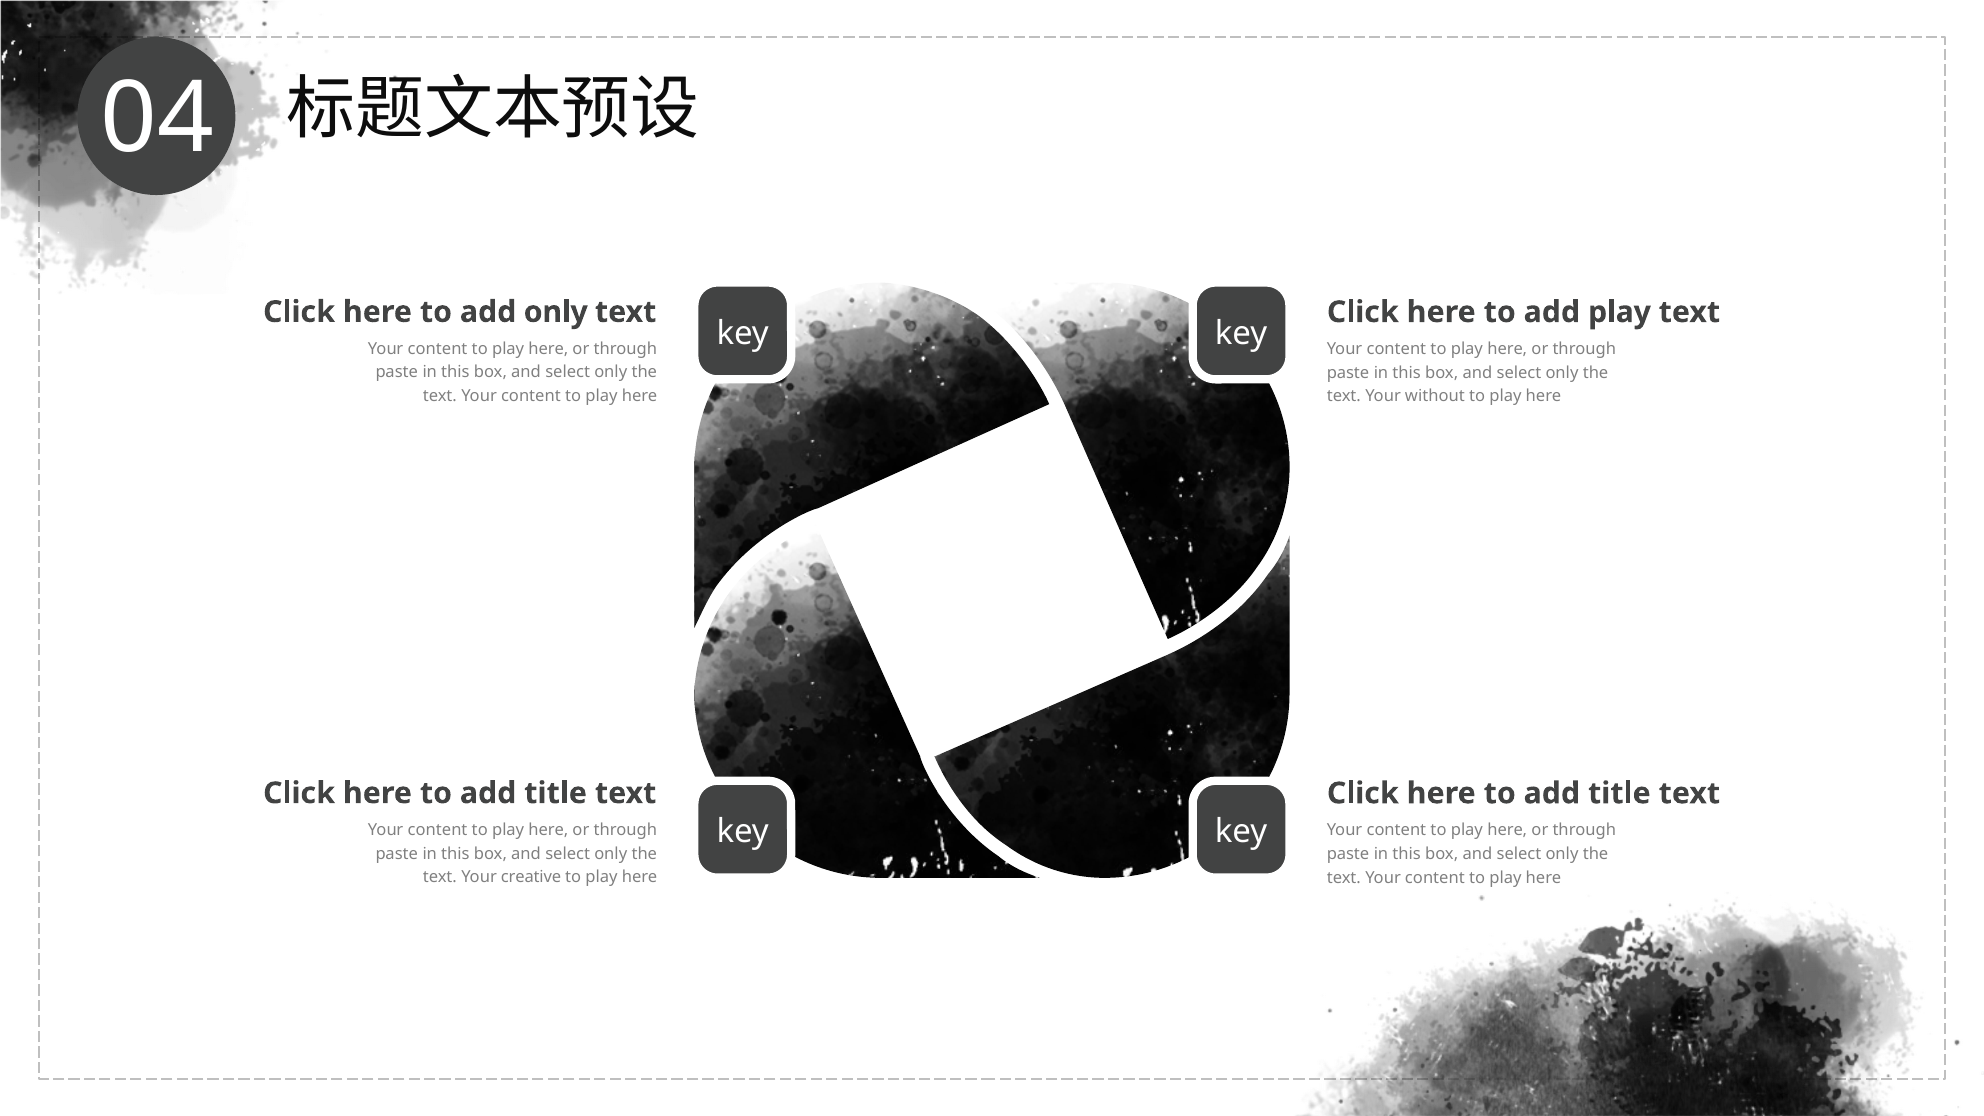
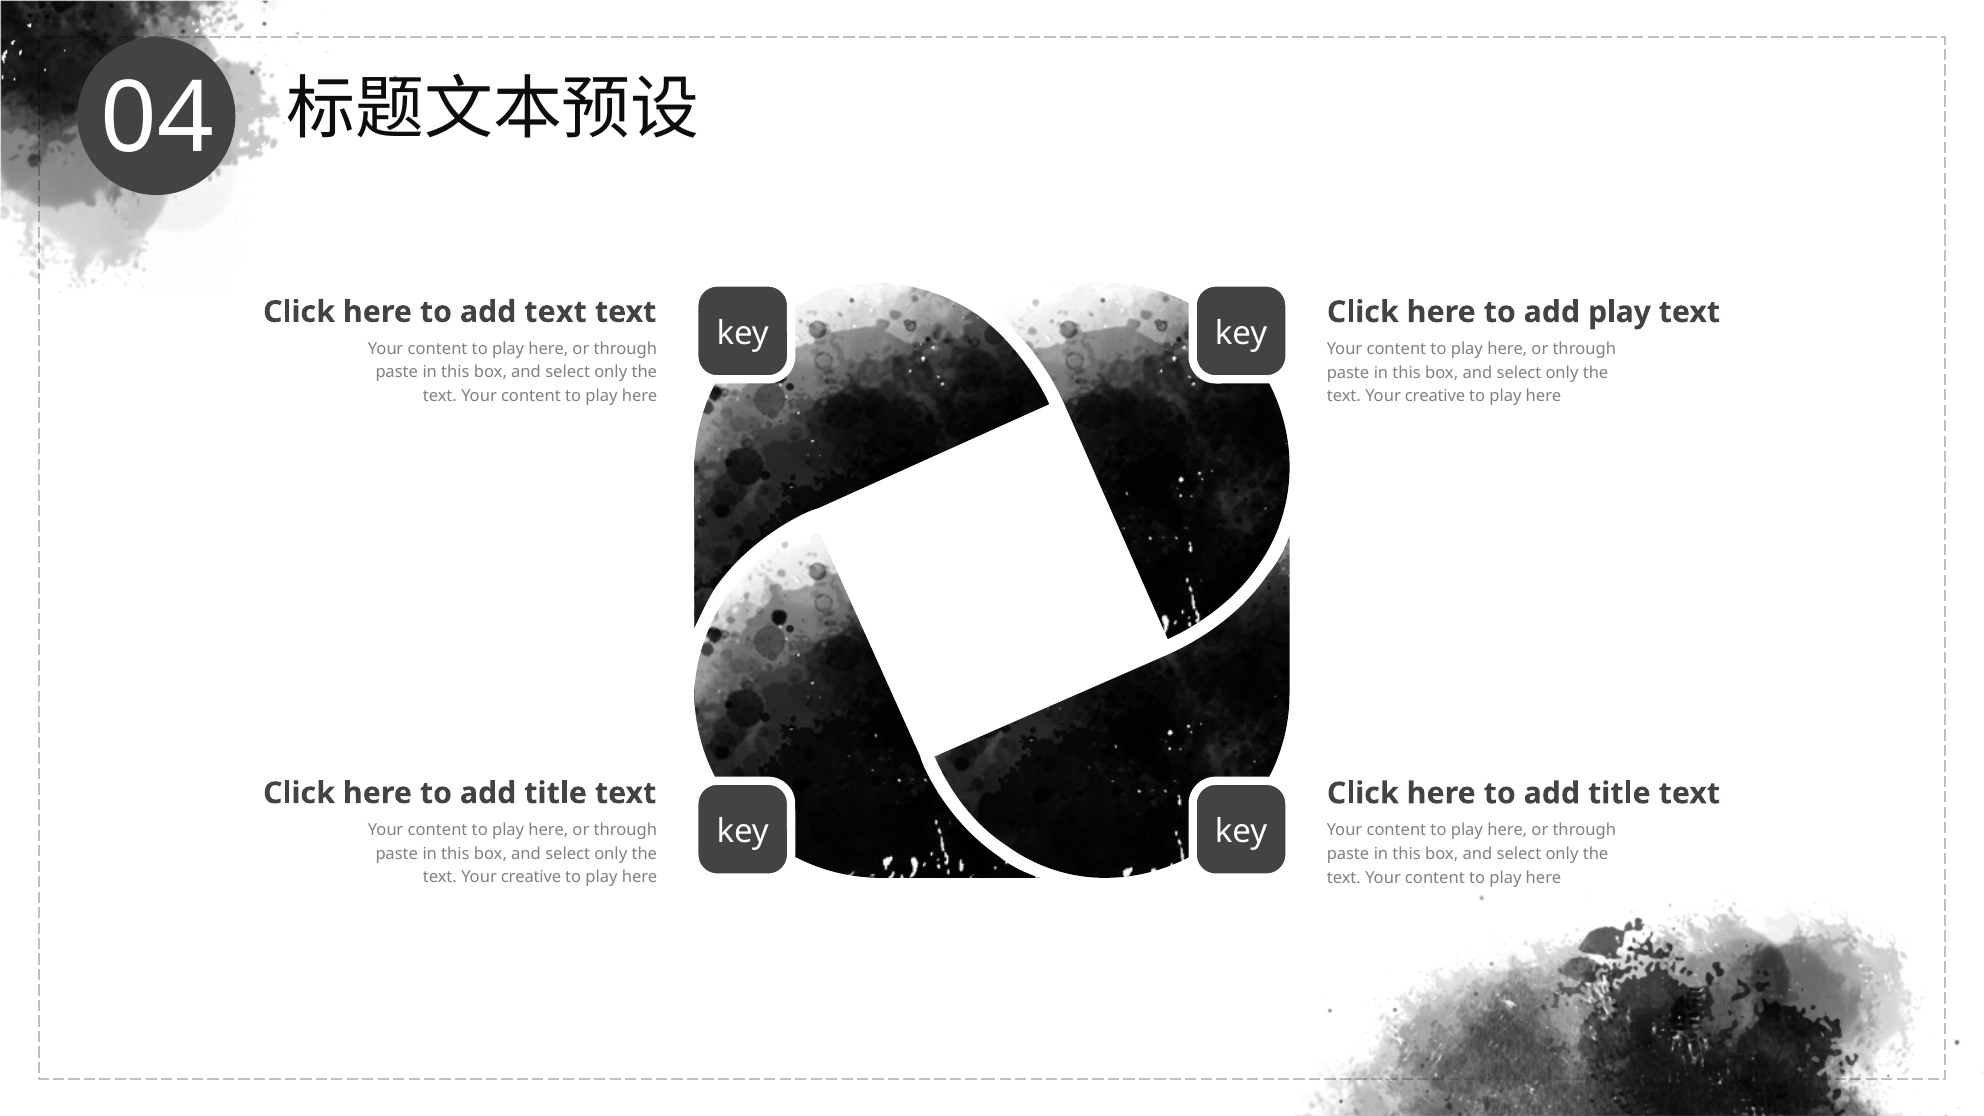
add only: only -> text
without at (1435, 396): without -> creative
